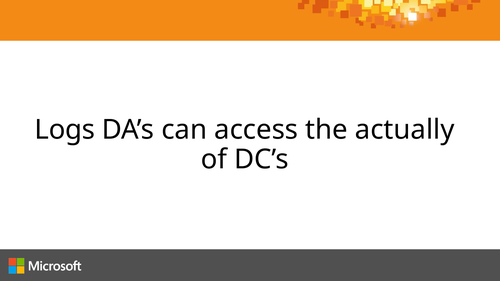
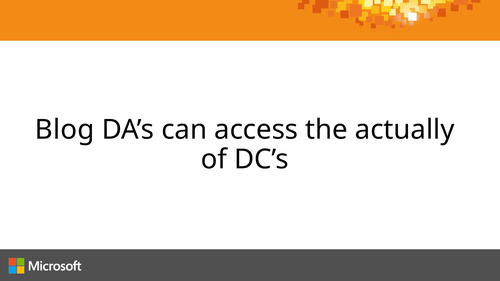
Logs: Logs -> Blog
